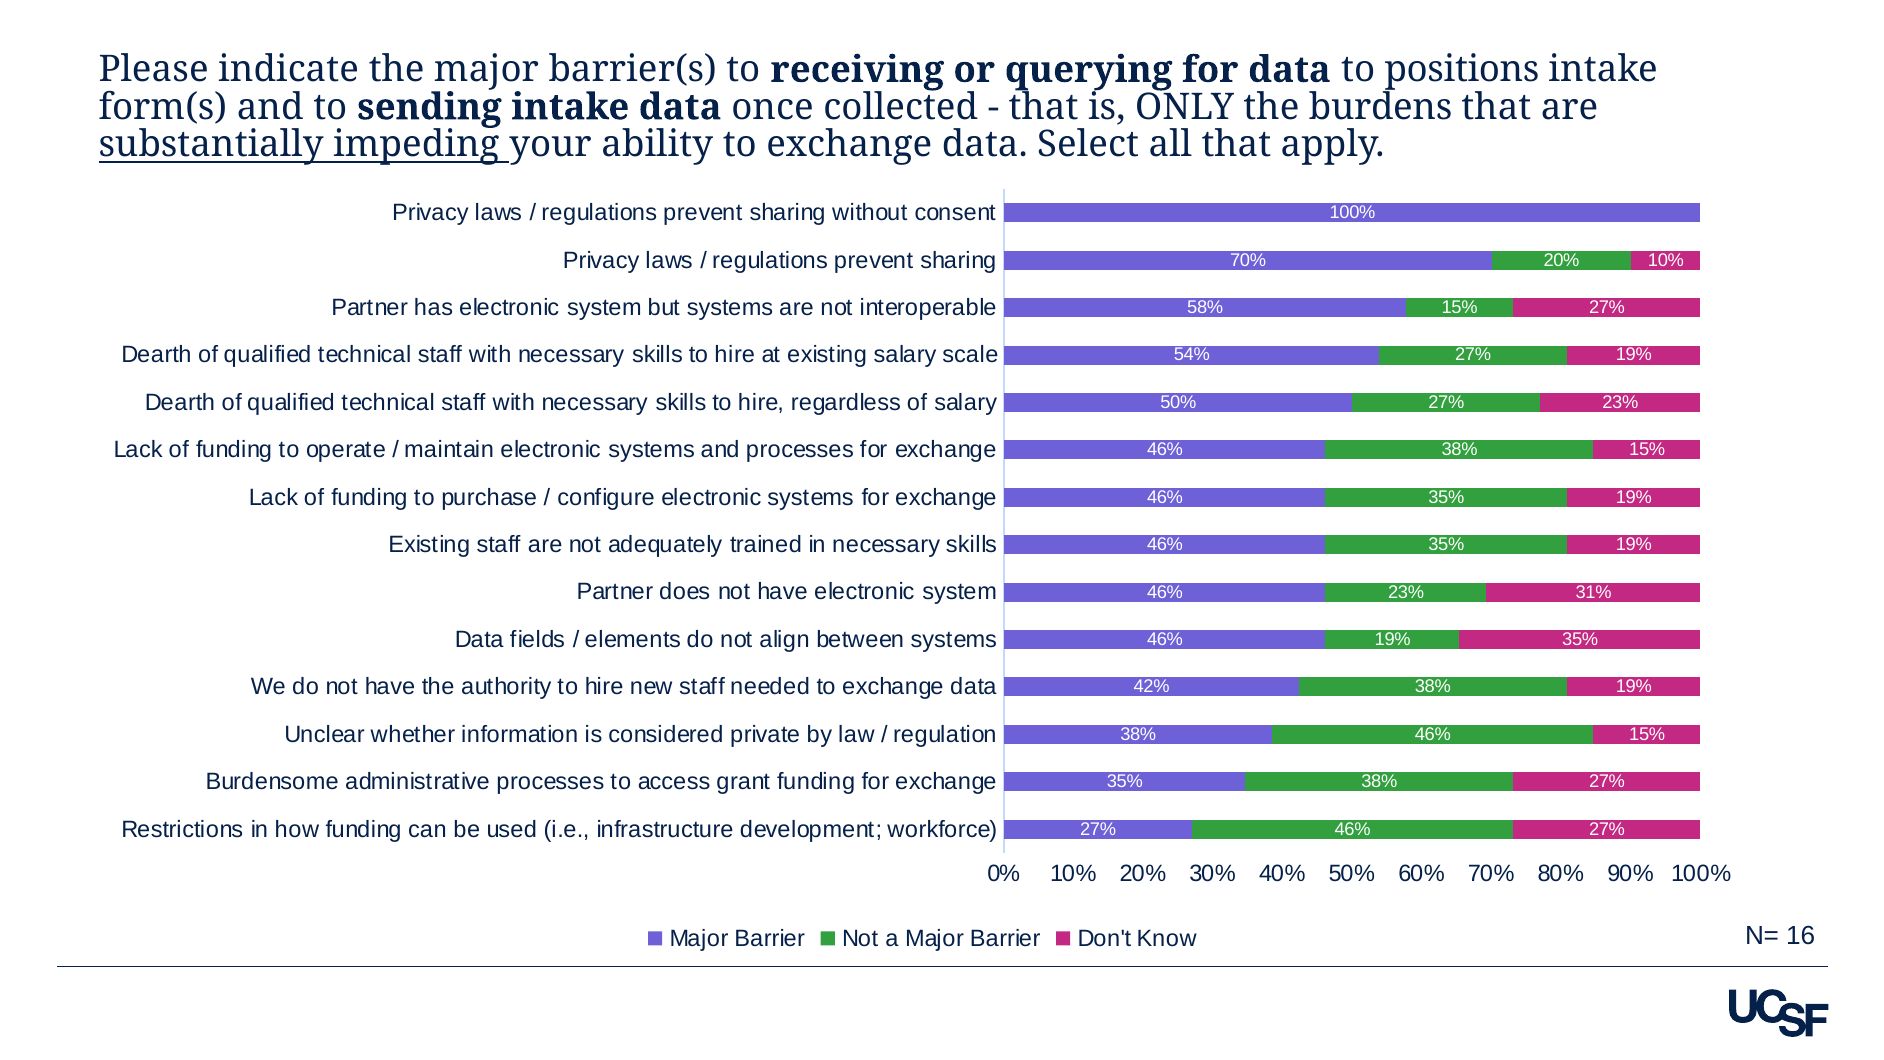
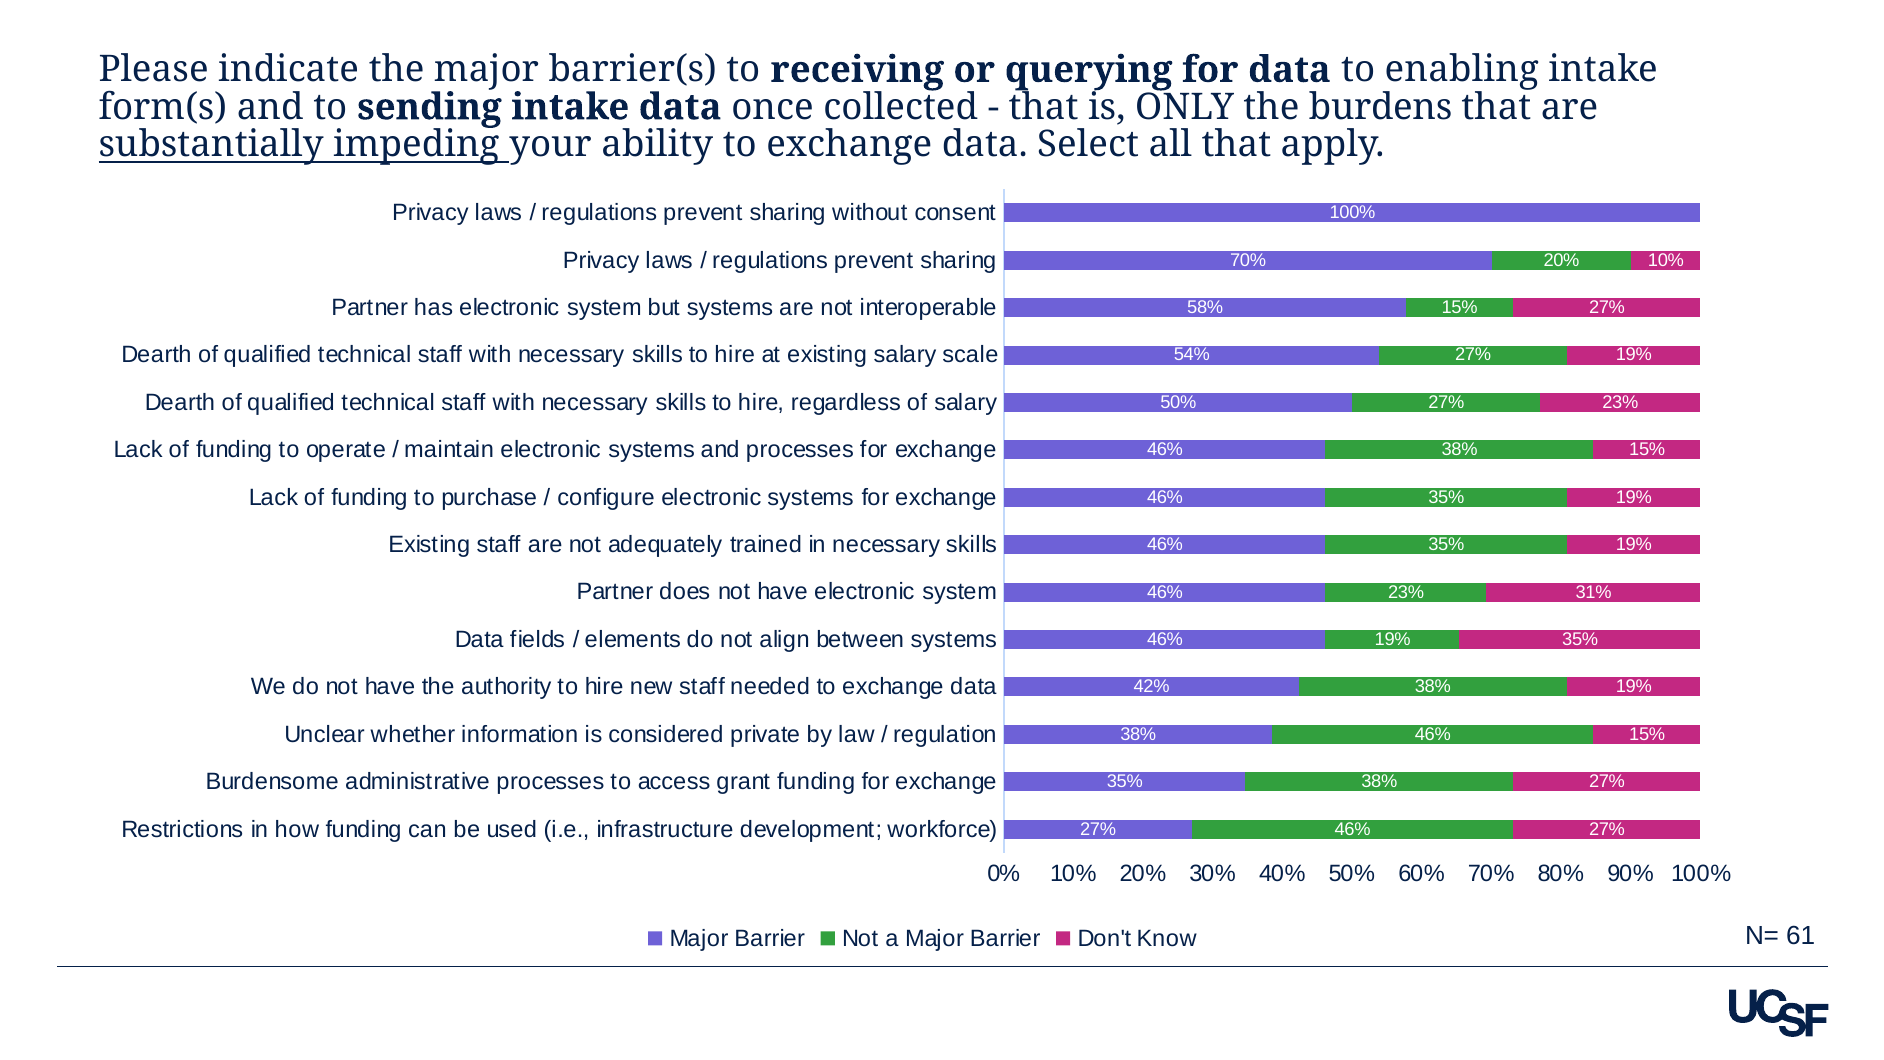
positions: positions -> enabling
16: 16 -> 61
